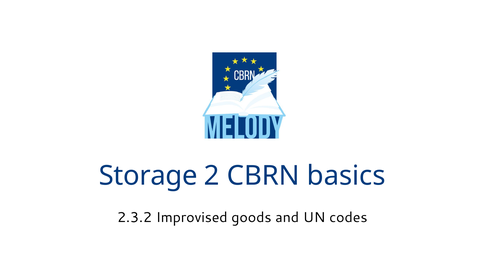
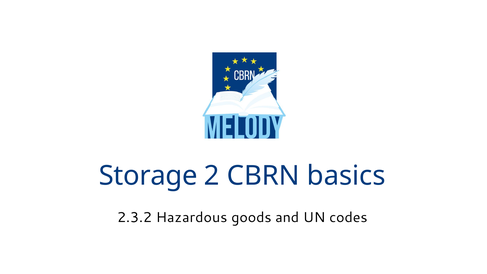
Improvised: Improvised -> Hazardous
